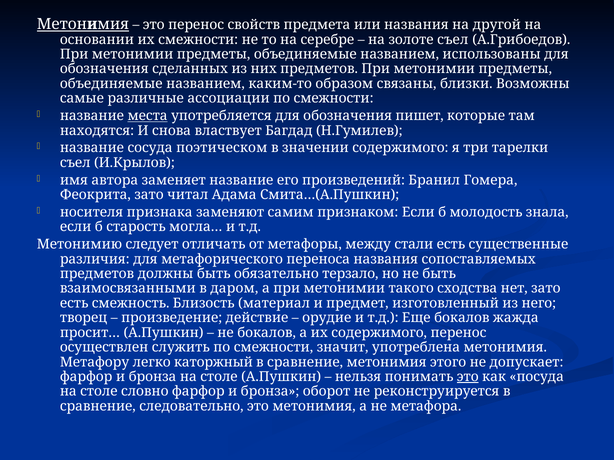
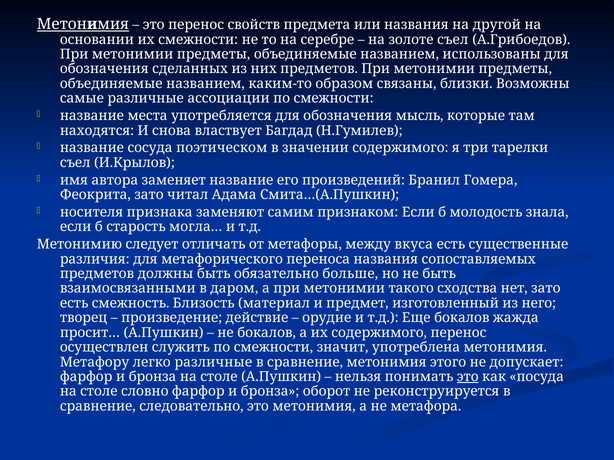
места underline: present -> none
пишет: пишет -> мысль
стали: стали -> вкуса
терзало: терзало -> больше
легко каторжный: каторжный -> различные
